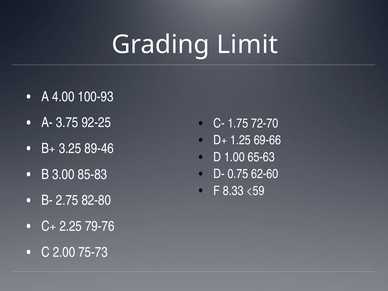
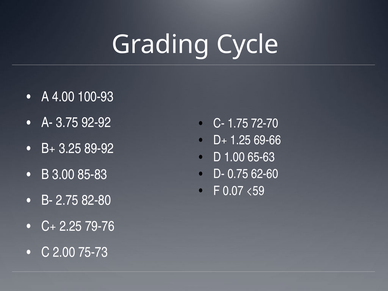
Limit: Limit -> Cycle
92-25: 92-25 -> 92-92
89-46: 89-46 -> 89-92
8.33: 8.33 -> 0.07
